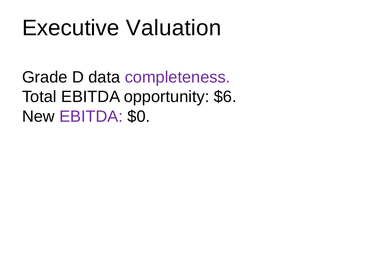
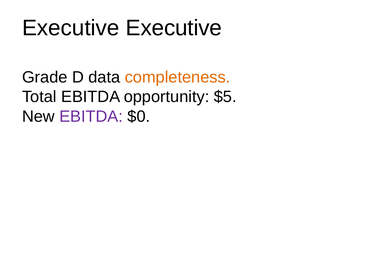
Executive Valuation: Valuation -> Executive
completeness colour: purple -> orange
$6: $6 -> $5
